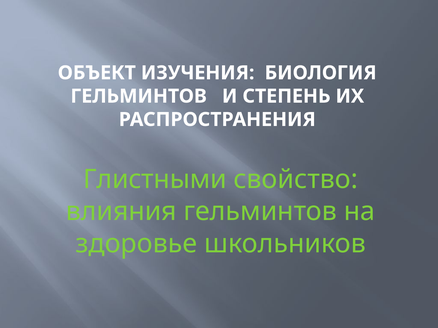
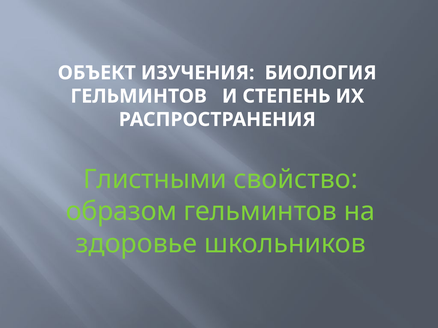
влияния: влияния -> образом
